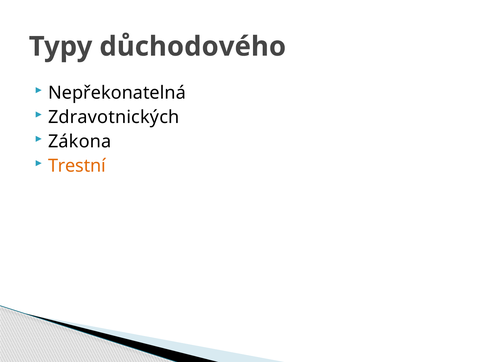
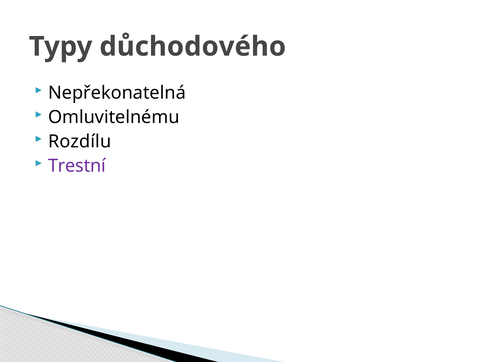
Zdravotnických: Zdravotnických -> Omluvitelnému
Zákona: Zákona -> Rozdílu
Trestní colour: orange -> purple
